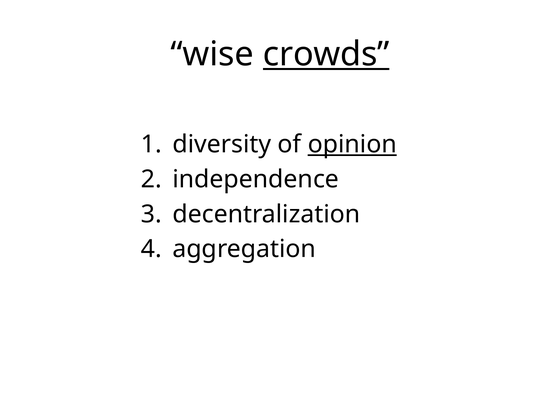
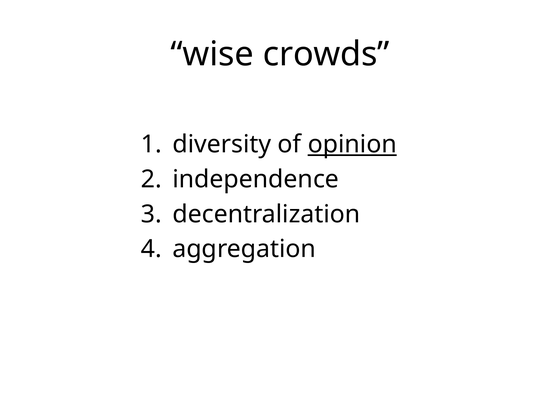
crowds underline: present -> none
